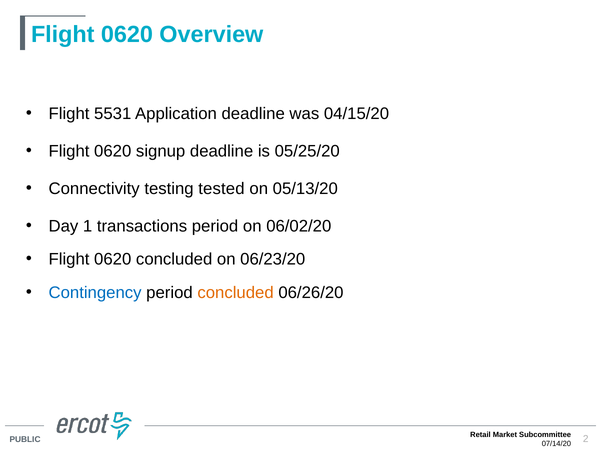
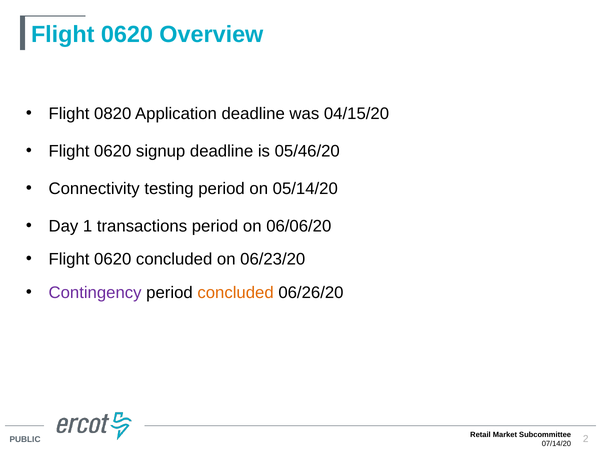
5531: 5531 -> 0820
05/25/20: 05/25/20 -> 05/46/20
testing tested: tested -> period
05/13/20: 05/13/20 -> 05/14/20
06/02/20: 06/02/20 -> 06/06/20
Contingency colour: blue -> purple
